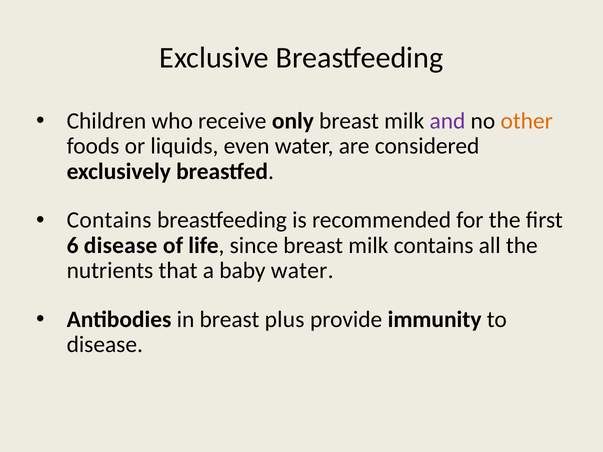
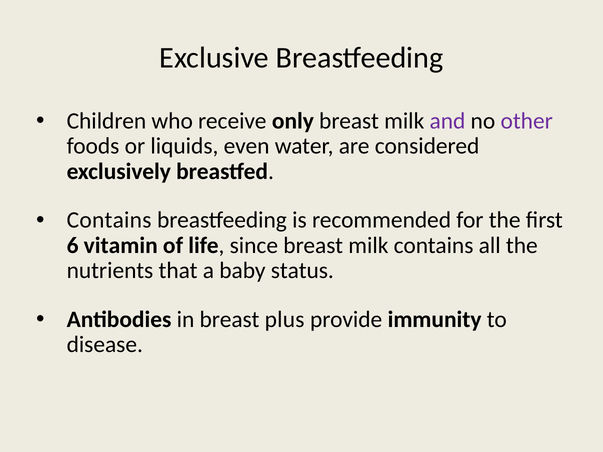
other colour: orange -> purple
6 disease: disease -> vitamin
baby water: water -> status
